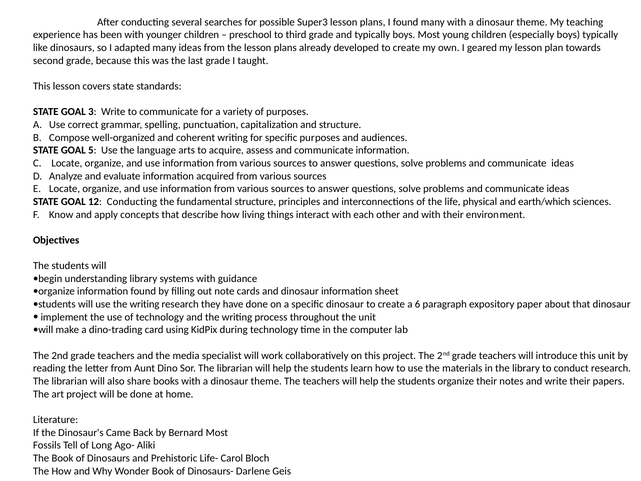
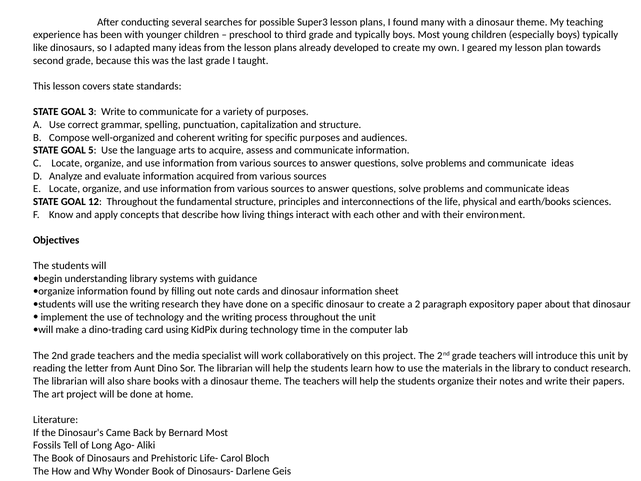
12 Conducting: Conducting -> Throughout
earth/which: earth/which -> earth/books
6: 6 -> 2
